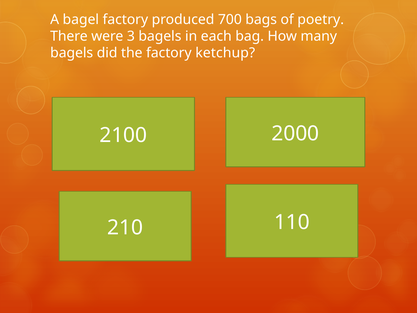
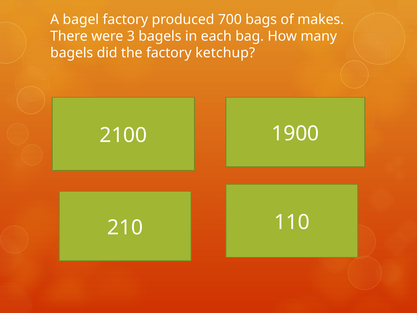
poetry: poetry -> makes
2000: 2000 -> 1900
